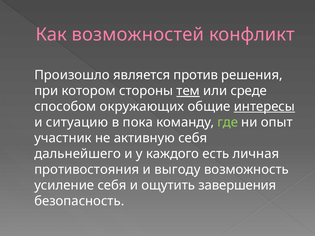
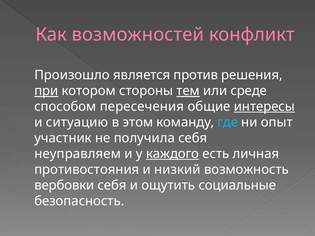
при underline: none -> present
окружающих: окружающих -> пересечения
пока: пока -> этом
где colour: light green -> light blue
активную: активную -> получила
дальнейшего: дальнейшего -> неуправляем
каждого underline: none -> present
выгоду: выгоду -> низкий
усиление: усиление -> вербовки
завершения: завершения -> социальные
